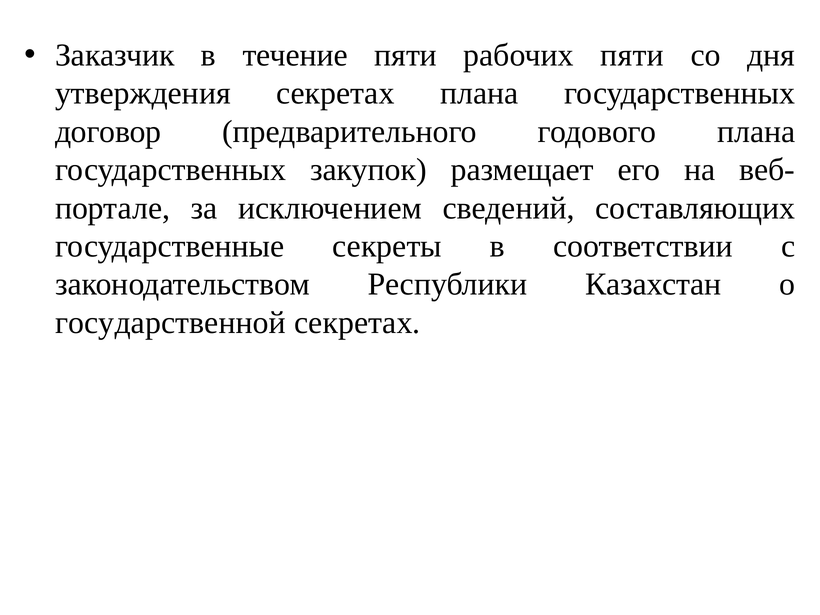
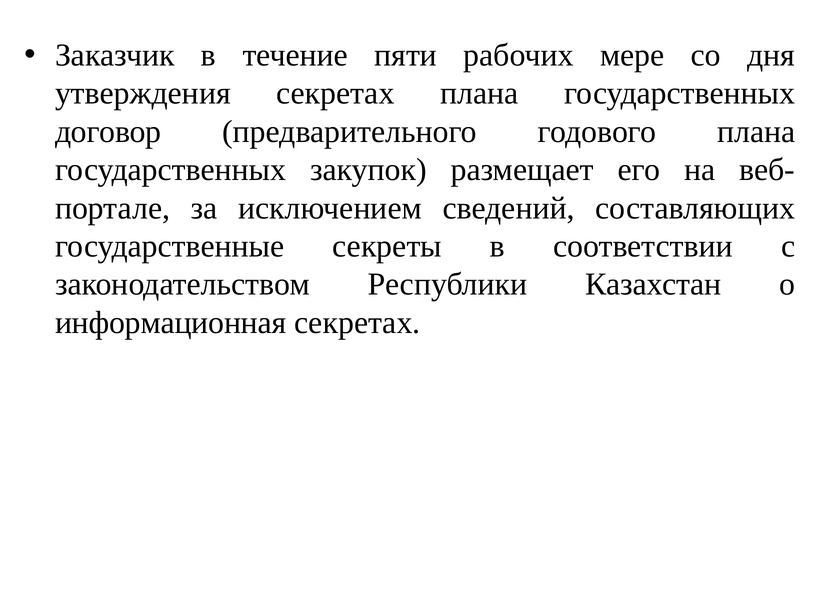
рабочих пяти: пяти -> мере
государственной: государственной -> информационная
